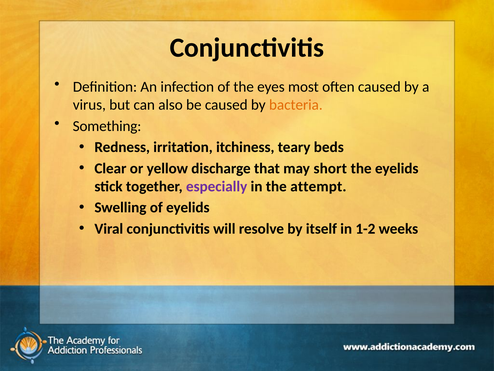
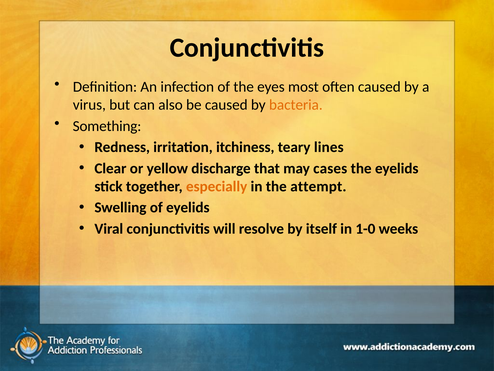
beds: beds -> lines
short: short -> cases
especially colour: purple -> orange
1-2: 1-2 -> 1-0
